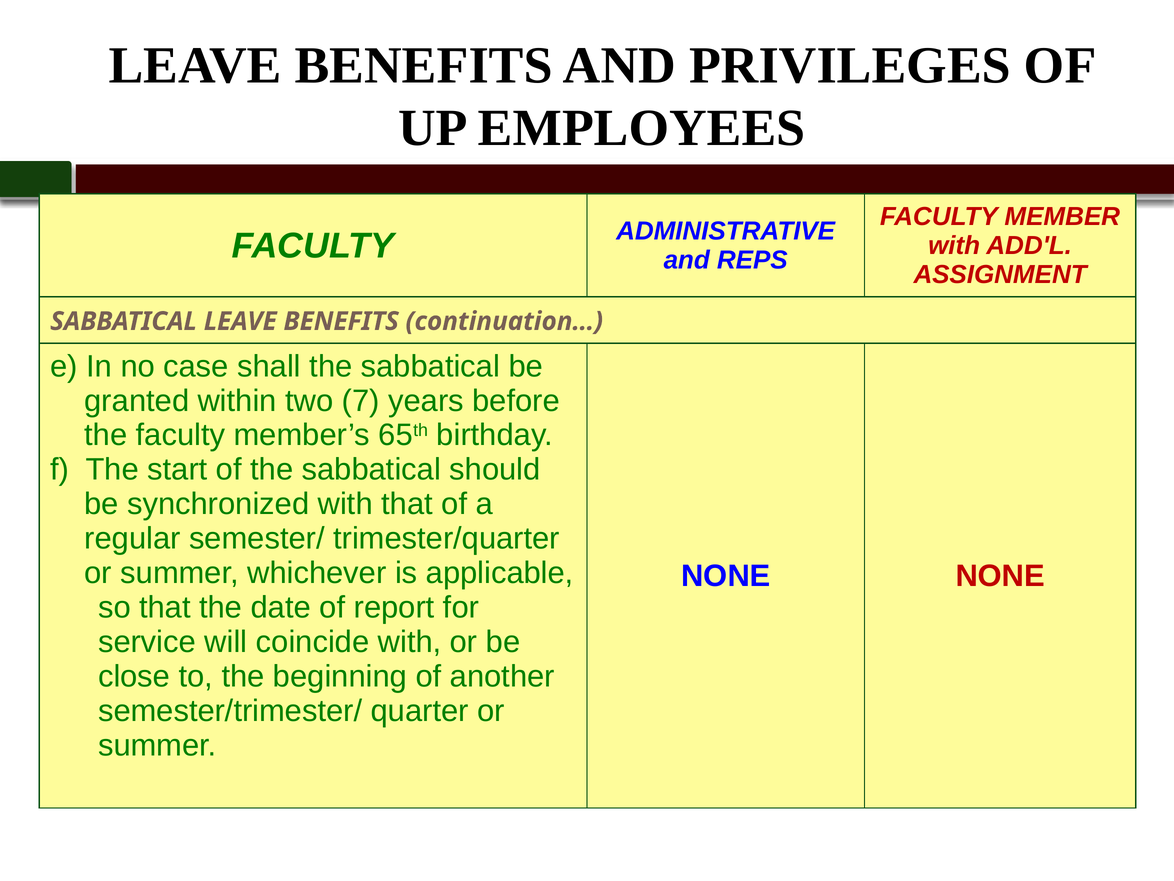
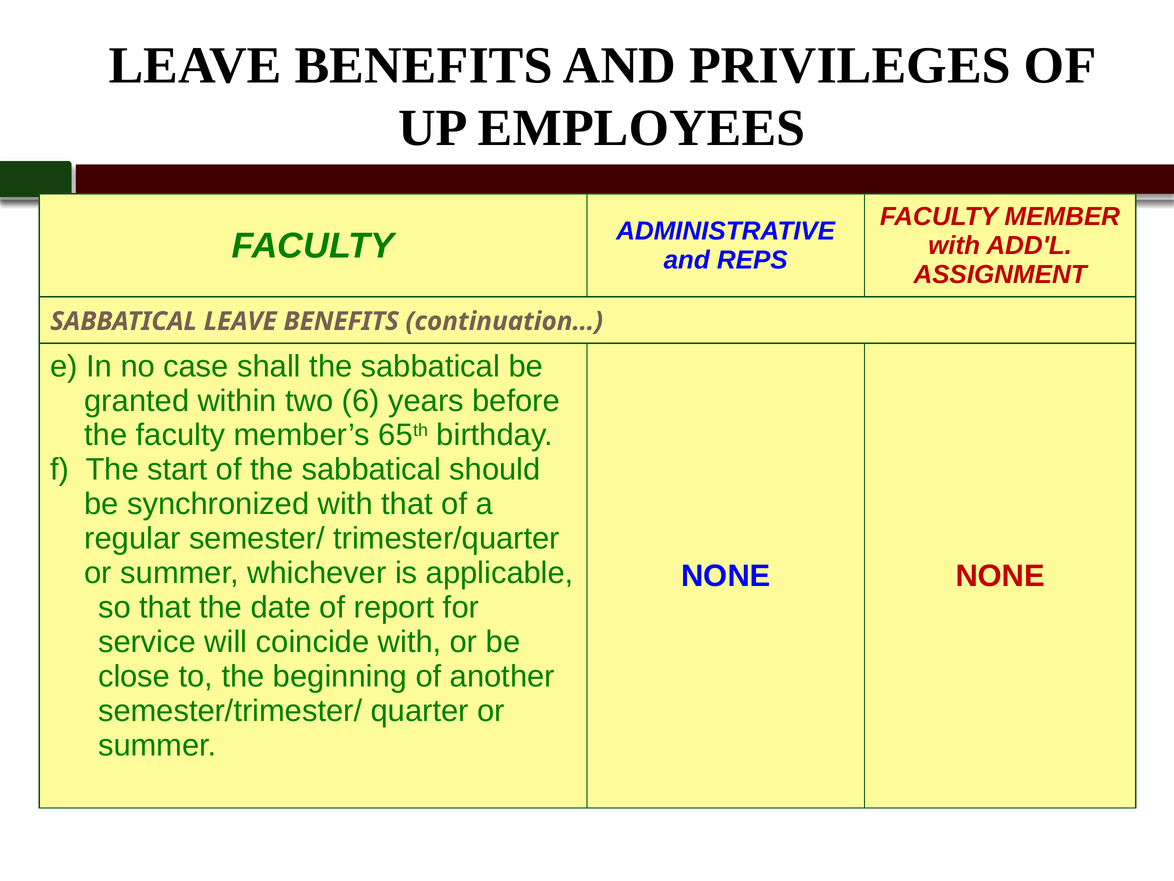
7: 7 -> 6
